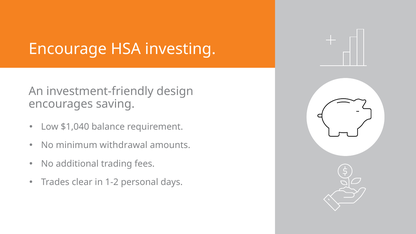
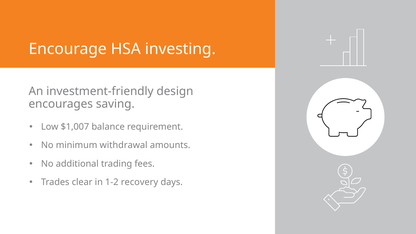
$1,040: $1,040 -> $1,007
personal: personal -> recovery
